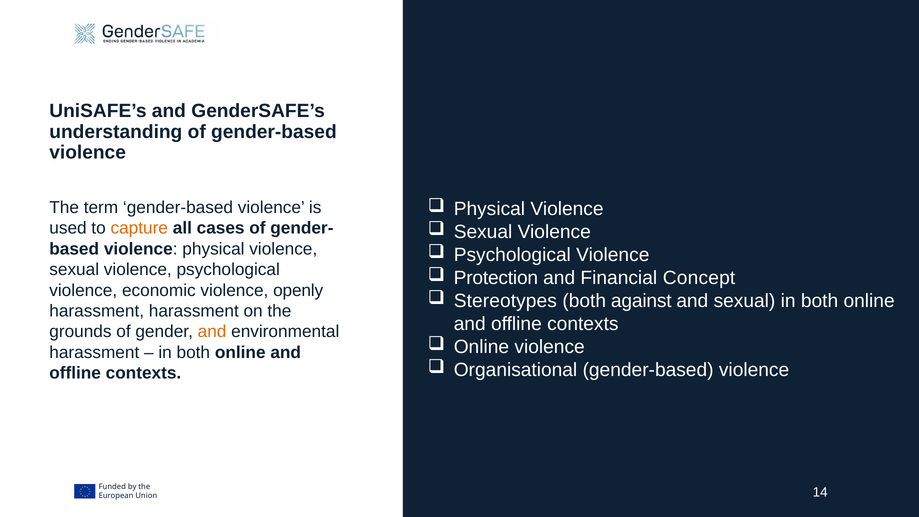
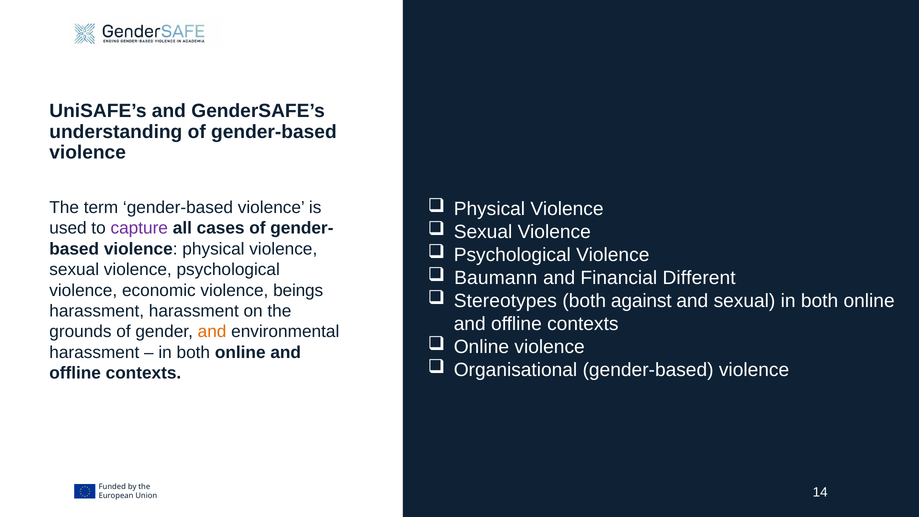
capture colour: orange -> purple
Protection: Protection -> Baumann
Concept: Concept -> Different
openly: openly -> beings
